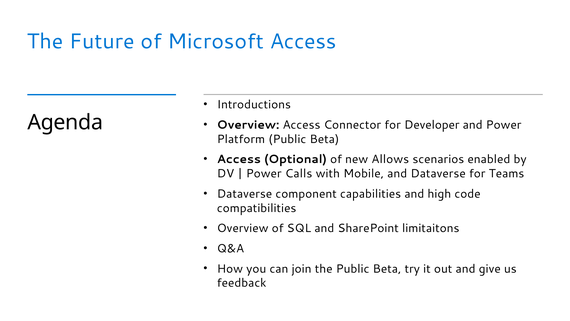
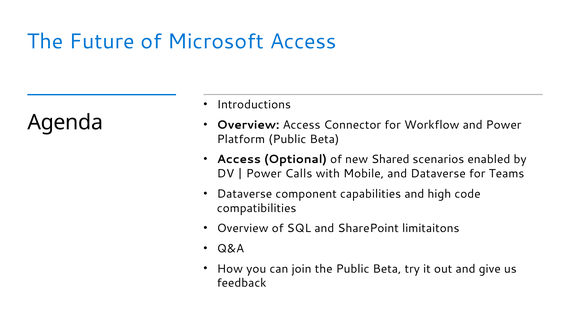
Developer: Developer -> Workflow
Allows: Allows -> Shared
